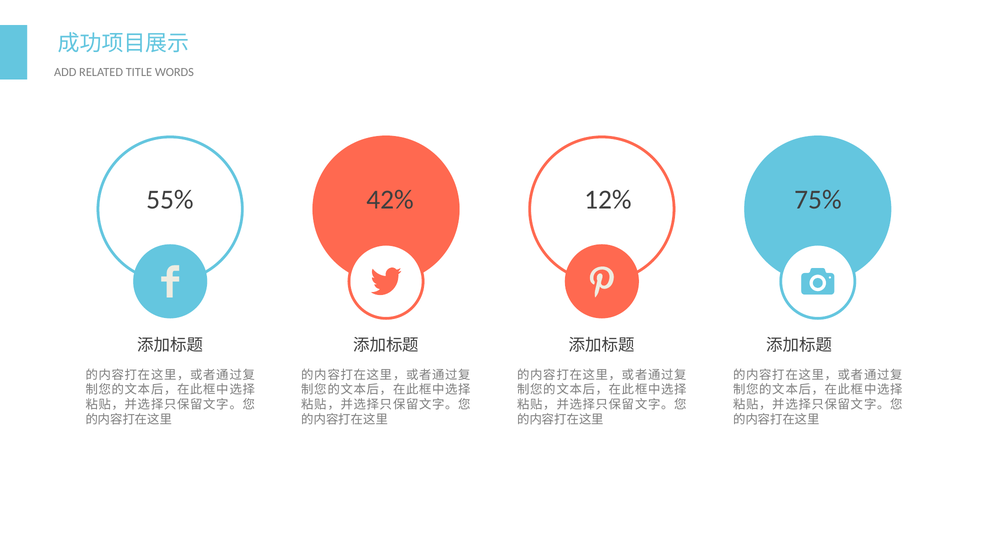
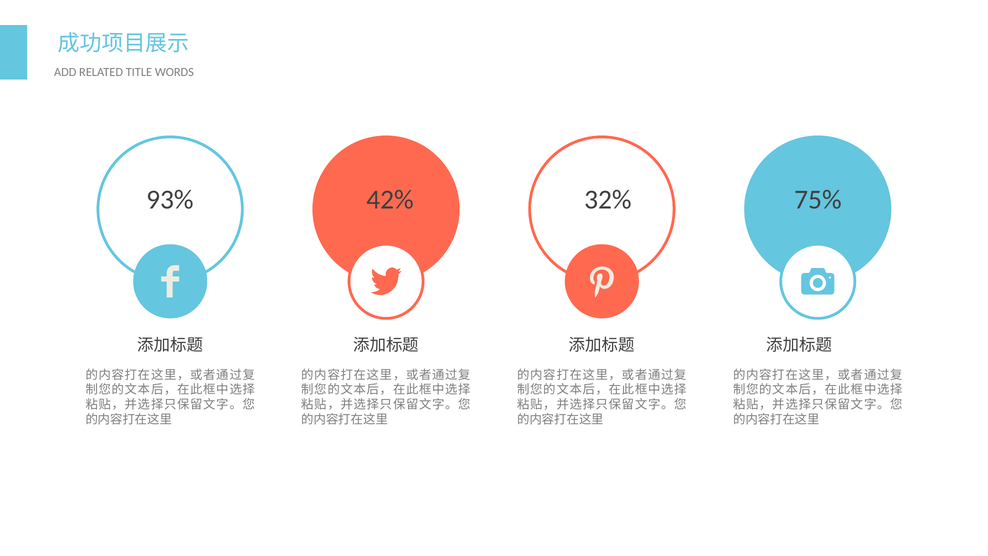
55%: 55% -> 93%
12%: 12% -> 32%
